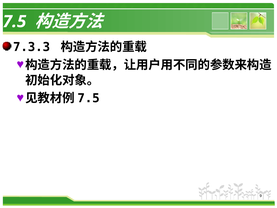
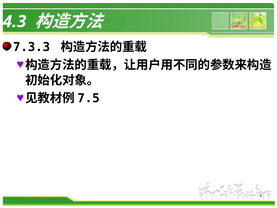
7.5: 7.5 -> 4.3
